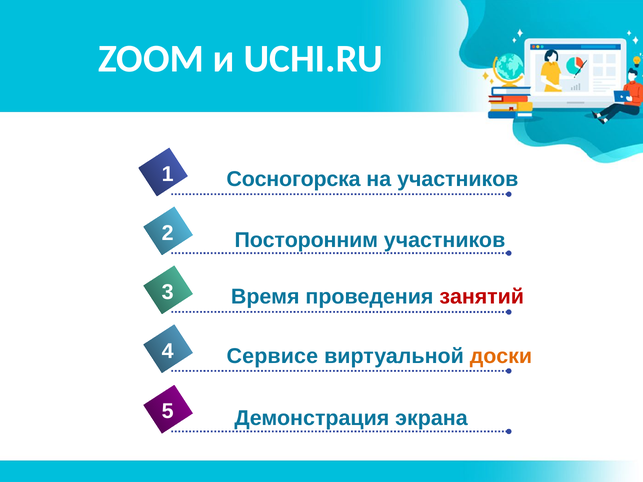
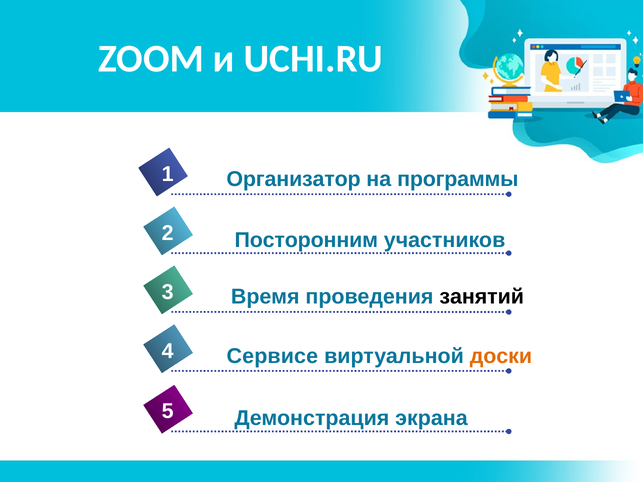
Сосногорска: Сосногорска -> Организатор
на участников: участников -> программы
занятий colour: red -> black
